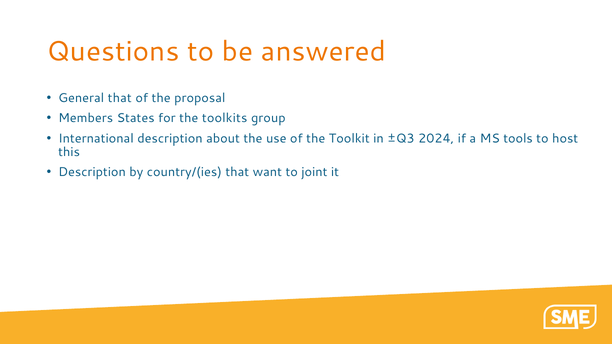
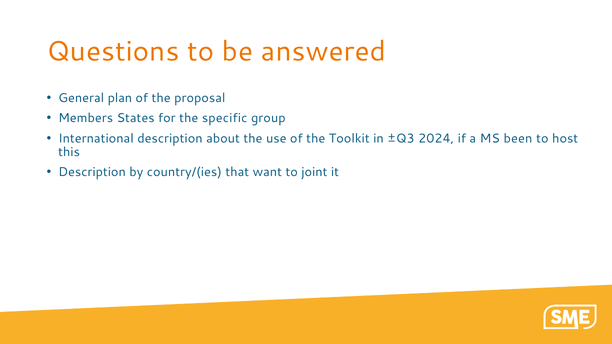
General that: that -> plan
toolkits: toolkits -> specific
tools: tools -> been
